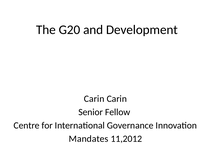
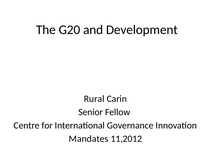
Carin at (94, 98): Carin -> Rural
